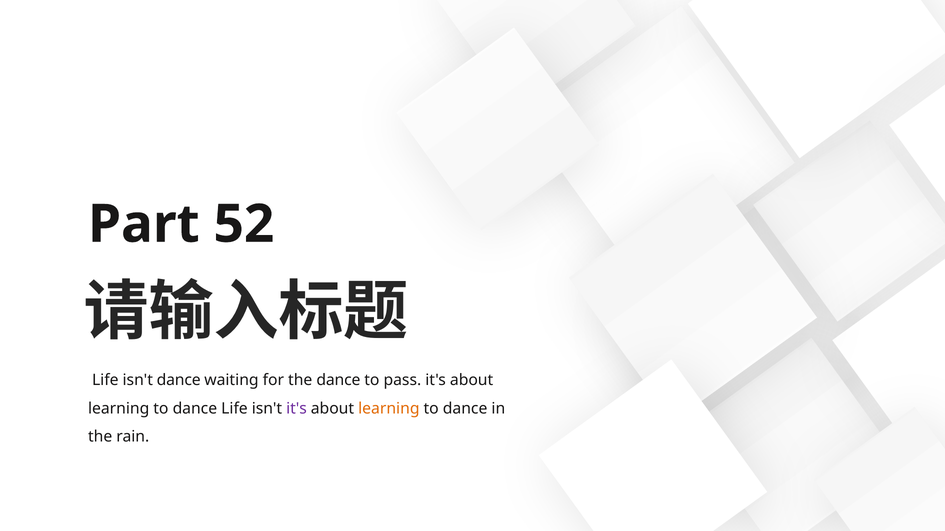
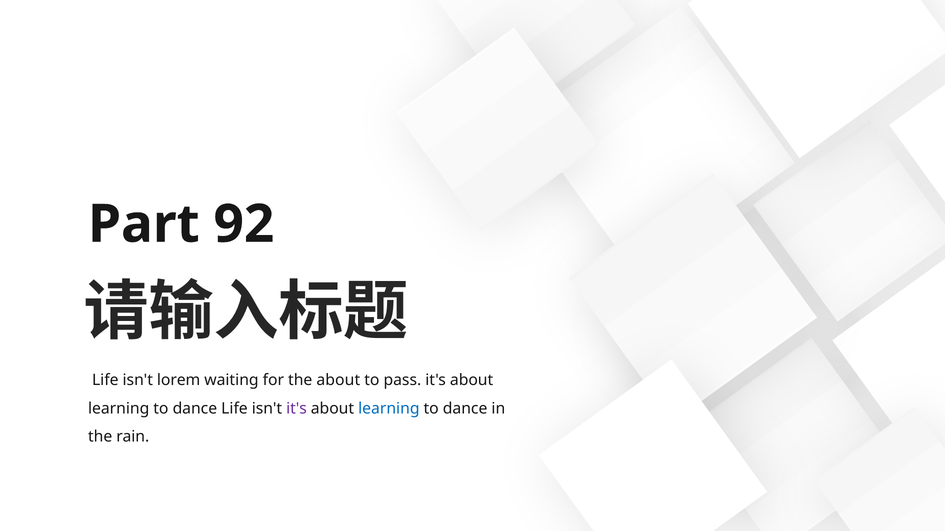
52: 52 -> 92
isn't dance: dance -> lorem
the dance: dance -> about
learning at (389, 409) colour: orange -> blue
